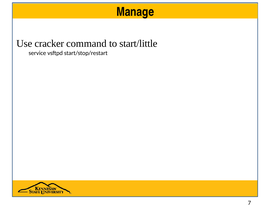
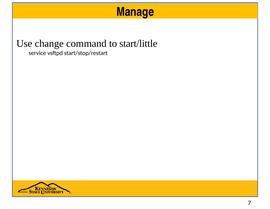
cracker: cracker -> change
